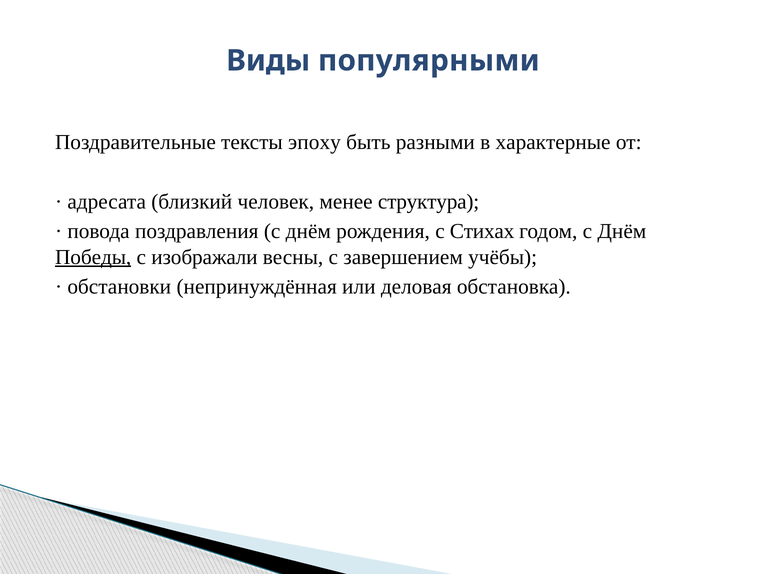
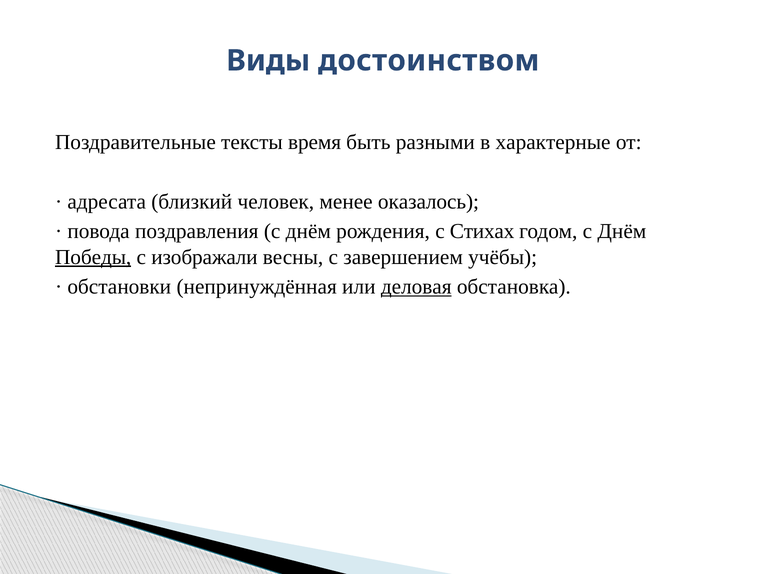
популярными: популярными -> достоинством
эпоху: эпоху -> время
структура: структура -> оказалось
деловая underline: none -> present
